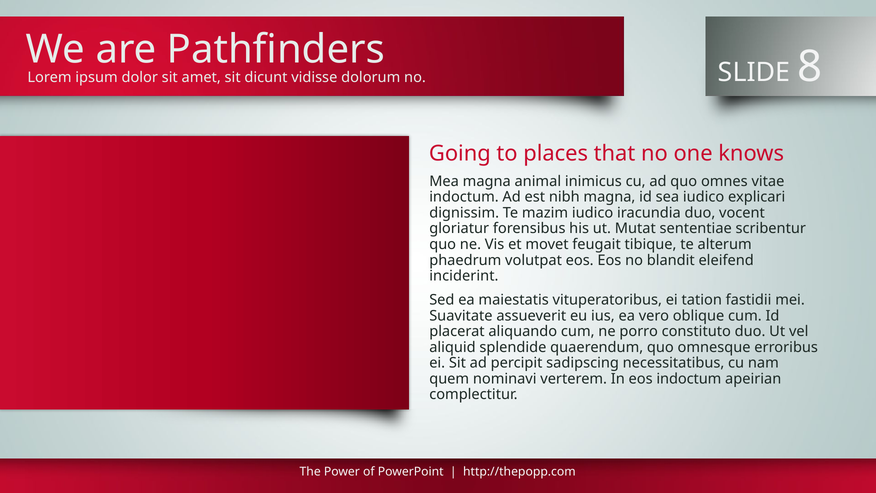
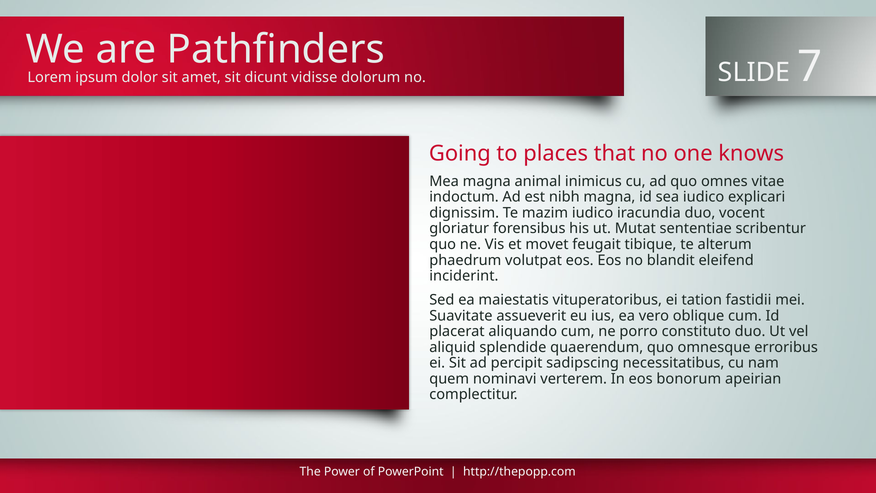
8: 8 -> 7
eos indoctum: indoctum -> bonorum
